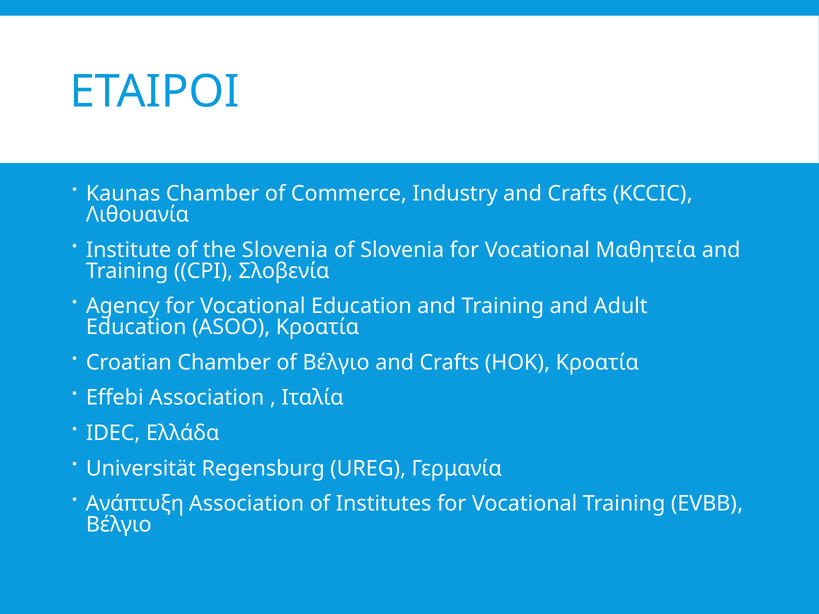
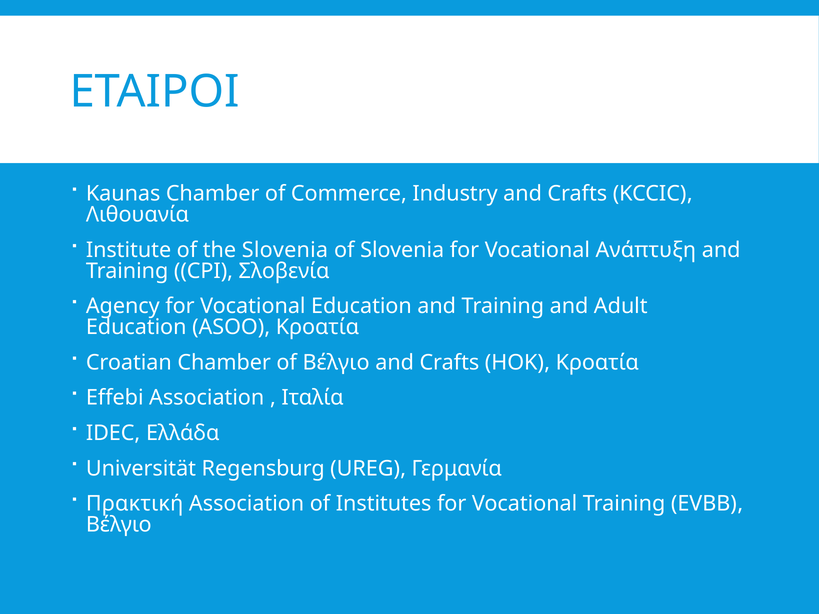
Μαθητεία: Μαθητεία -> Ανάπτυξη
Ανάπτυξη: Ανάπτυξη -> Πρακτική
